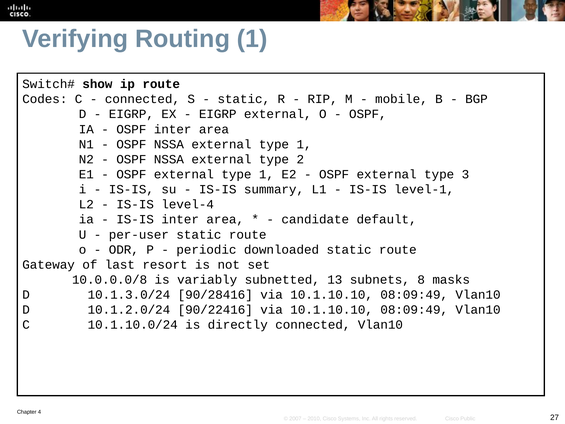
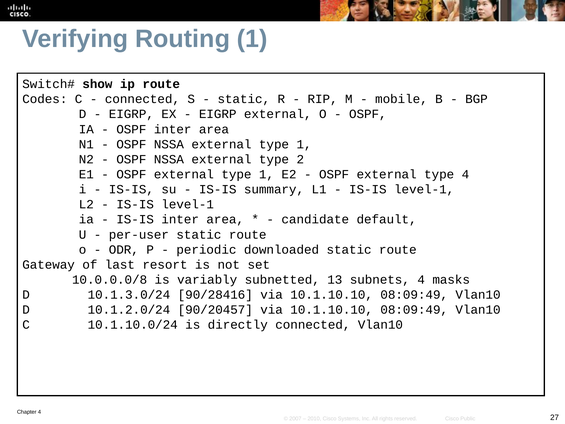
type 3: 3 -> 4
level-4 at (188, 204): level-4 -> level-1
subnets 8: 8 -> 4
90/22416: 90/22416 -> 90/20457
